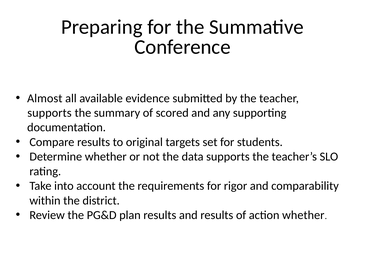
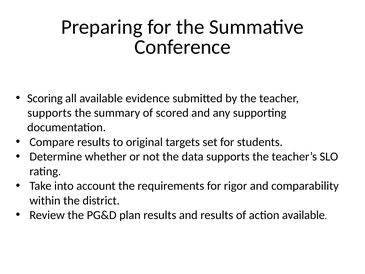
Almost: Almost -> Scoring
action whether: whether -> available
